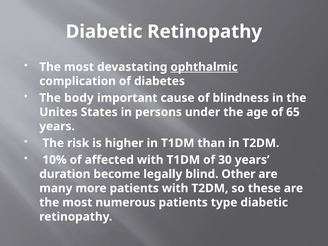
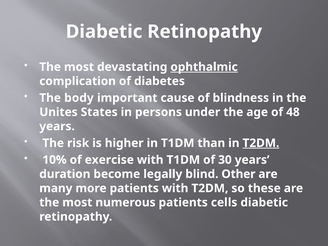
65: 65 -> 48
T2DM at (261, 143) underline: none -> present
affected: affected -> exercise
type: type -> cells
